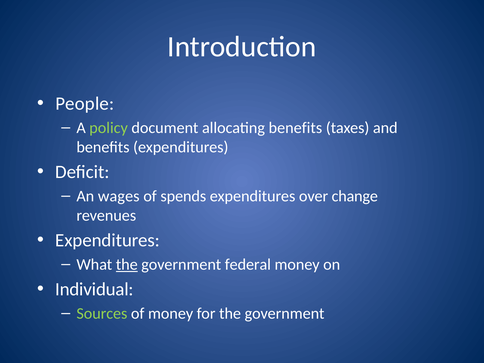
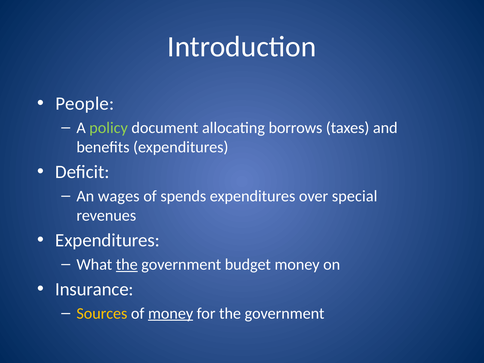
allocating benefits: benefits -> borrows
change: change -> special
federal: federal -> budget
Individual: Individual -> Insurance
Sources colour: light green -> yellow
money at (171, 313) underline: none -> present
